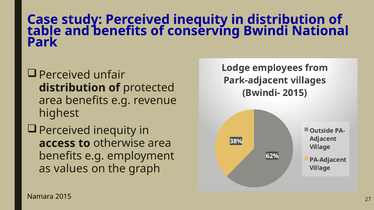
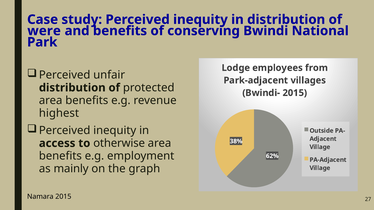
table: table -> were
values: values -> mainly
